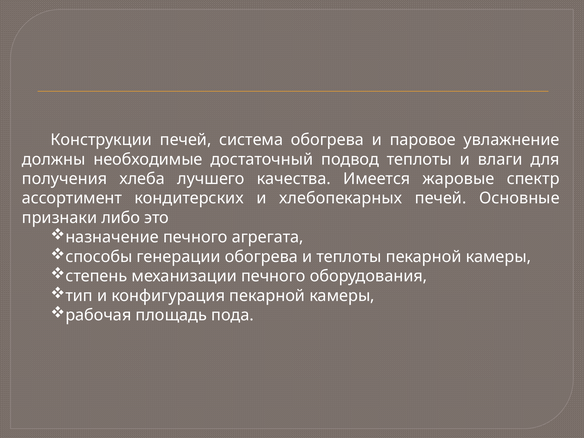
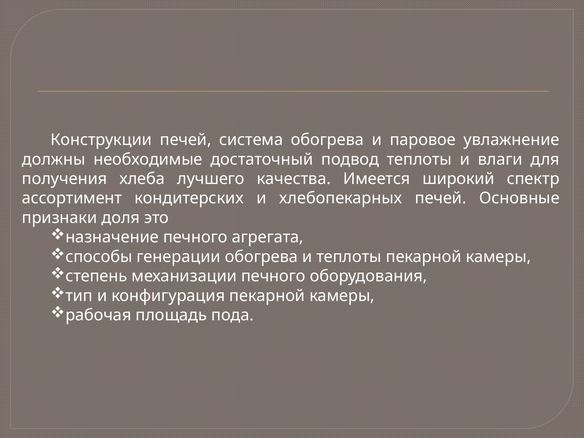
жаровые: жаровые -> широкий
либо: либо -> доля
